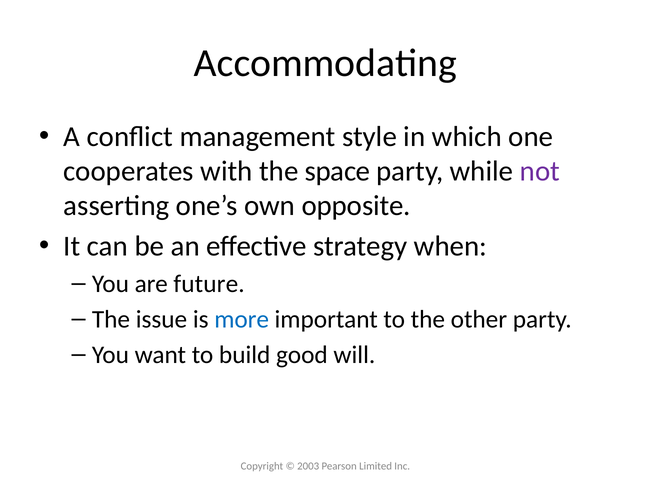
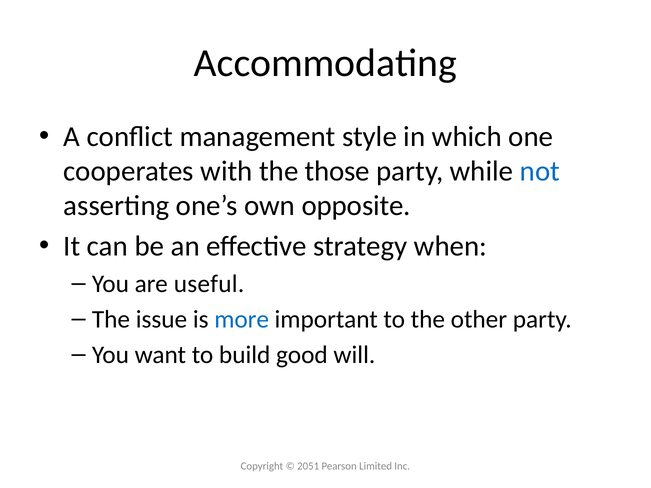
space: space -> those
not colour: purple -> blue
future: future -> useful
2003: 2003 -> 2051
